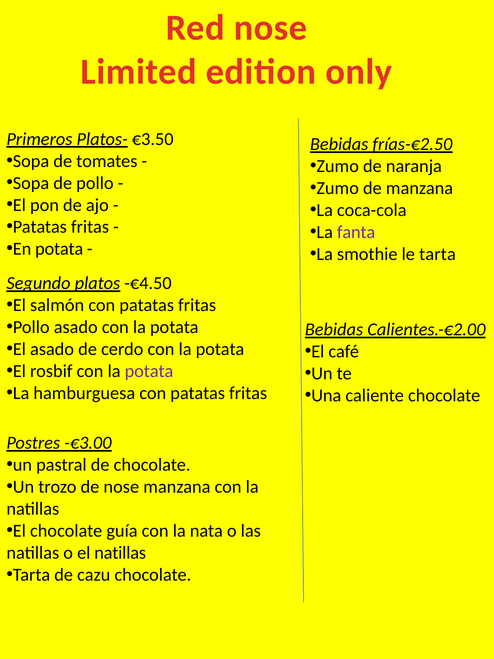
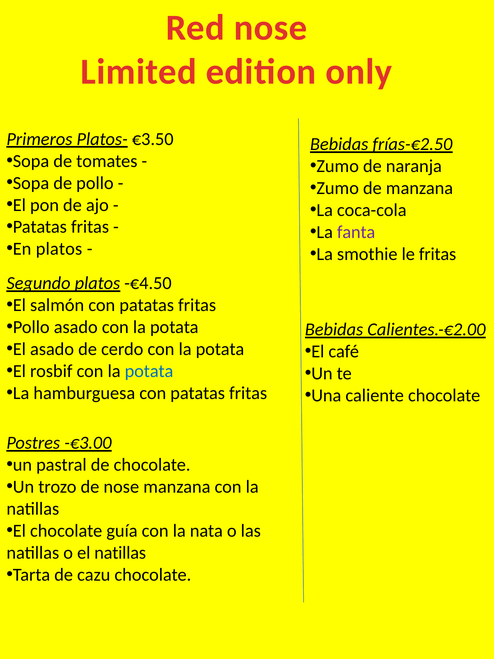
En potata: potata -> platos
le tarta: tarta -> fritas
potata at (149, 371) colour: purple -> blue
